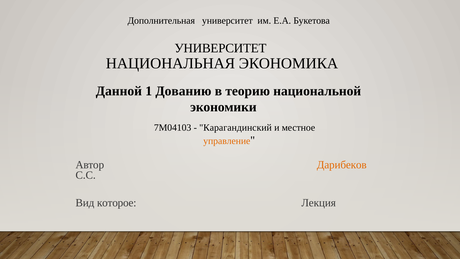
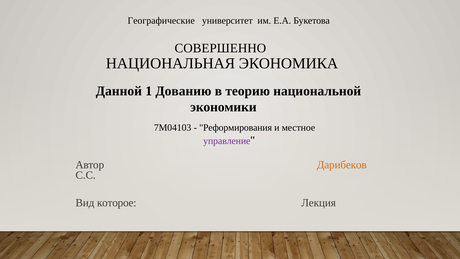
Дополнительная: Дополнительная -> Географические
УНИВЕРСИТЕТ at (221, 48): УНИВЕРСИТЕТ -> СОВЕРШЕННО
Карагандинский: Карагандинский -> Реформирования
управление colour: orange -> purple
